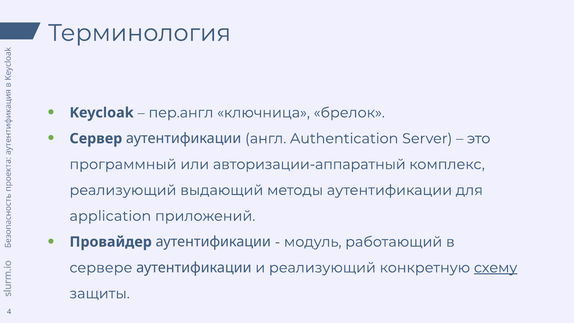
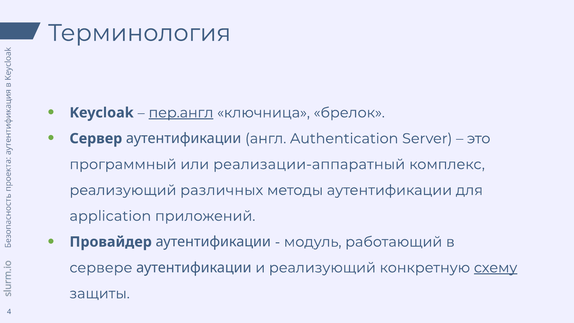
пер.англ underline: none -> present
авторизации-аппаратный: авторизации-аппаратный -> реализации-аппаратный
выдающий: выдающий -> различных
